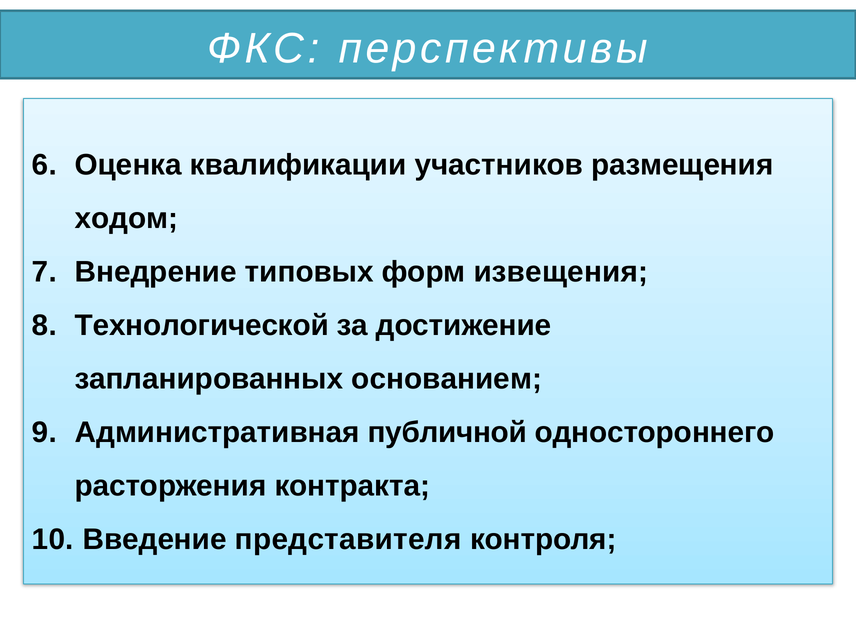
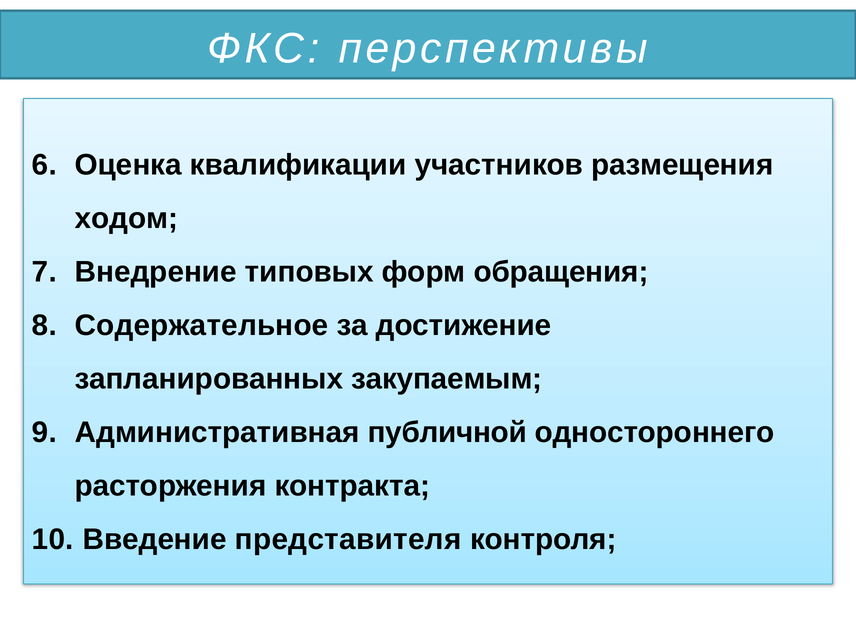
извещения: извещения -> обращения
Технологической: Технологической -> Содержательное
основанием: основанием -> закупаемым
